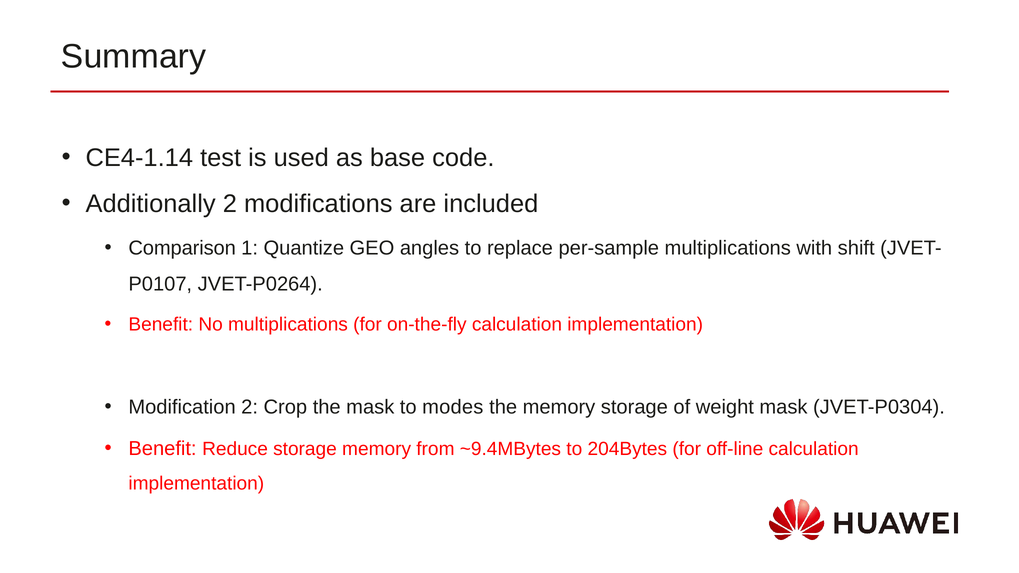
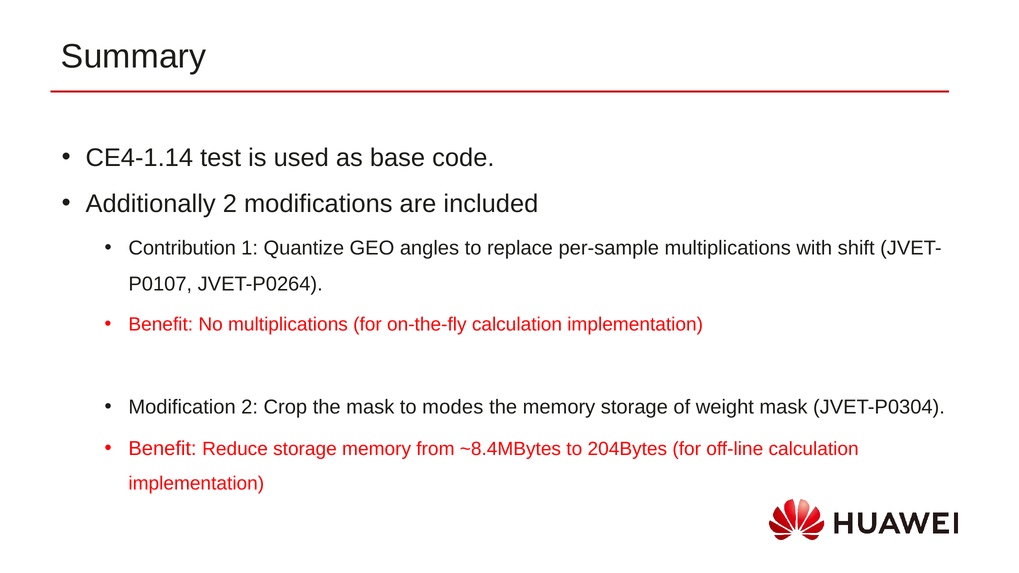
Comparison: Comparison -> Contribution
~9.4MBytes: ~9.4MBytes -> ~8.4MBytes
